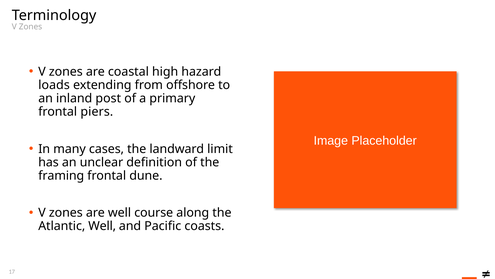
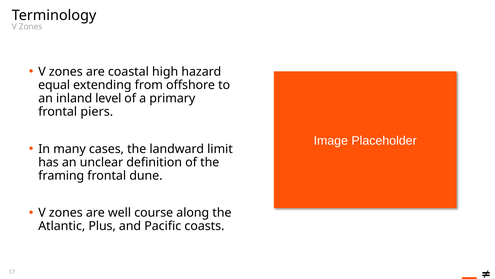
loads: loads -> equal
post: post -> level
Atlantic Well: Well -> Plus
